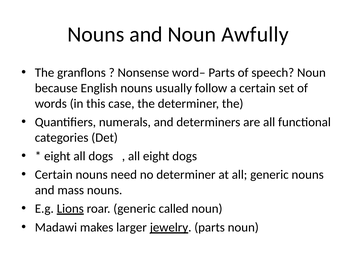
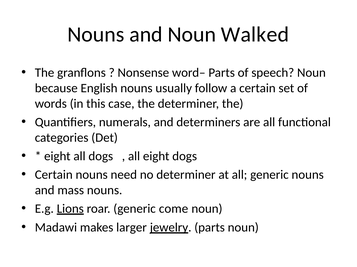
Awfully: Awfully -> Walked
called: called -> come
